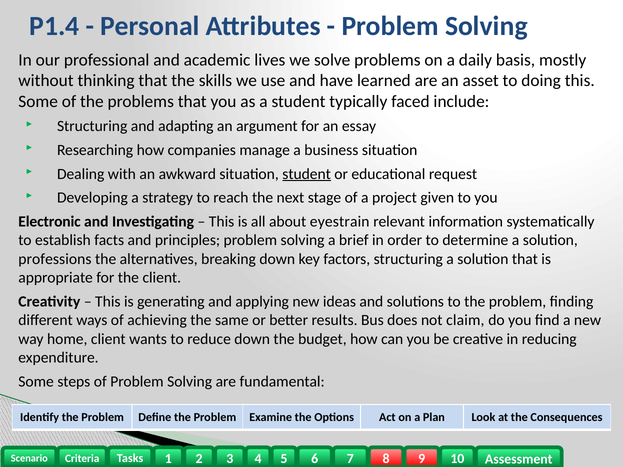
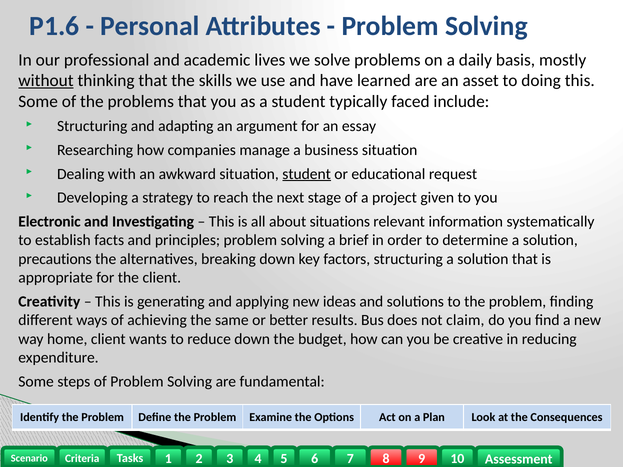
P1.4: P1.4 -> P1.6
without underline: none -> present
eyestrain: eyestrain -> situations
professions: professions -> precautions
